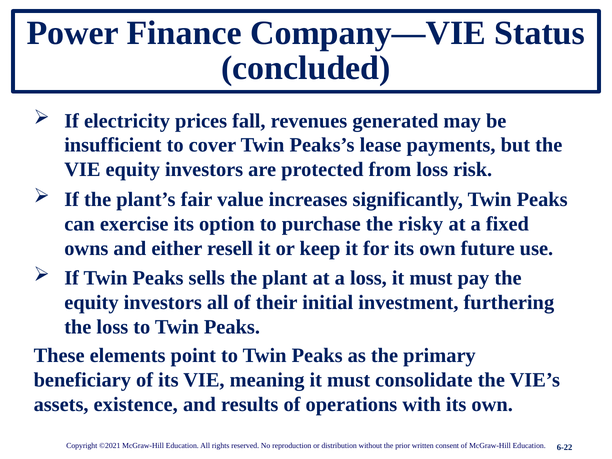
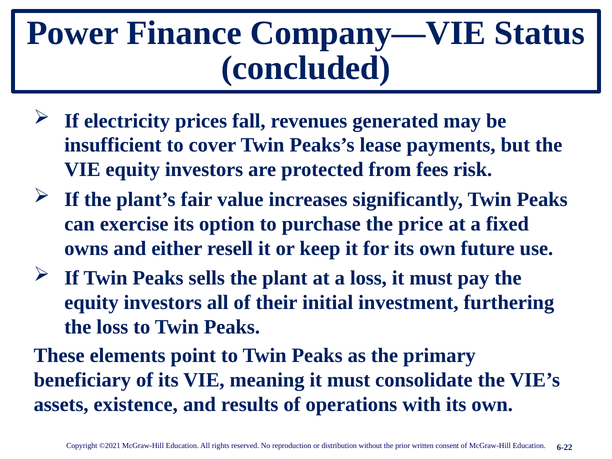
from loss: loss -> fees
risky: risky -> price
